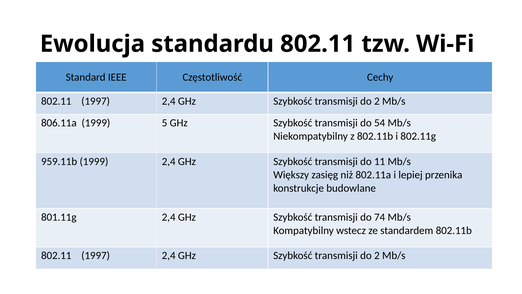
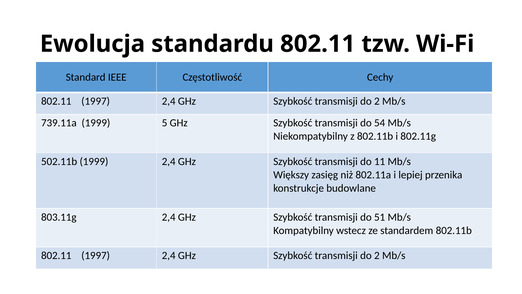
806.11a: 806.11a -> 739.11a
959.11b: 959.11b -> 502.11b
801.11g: 801.11g -> 803.11g
74: 74 -> 51
